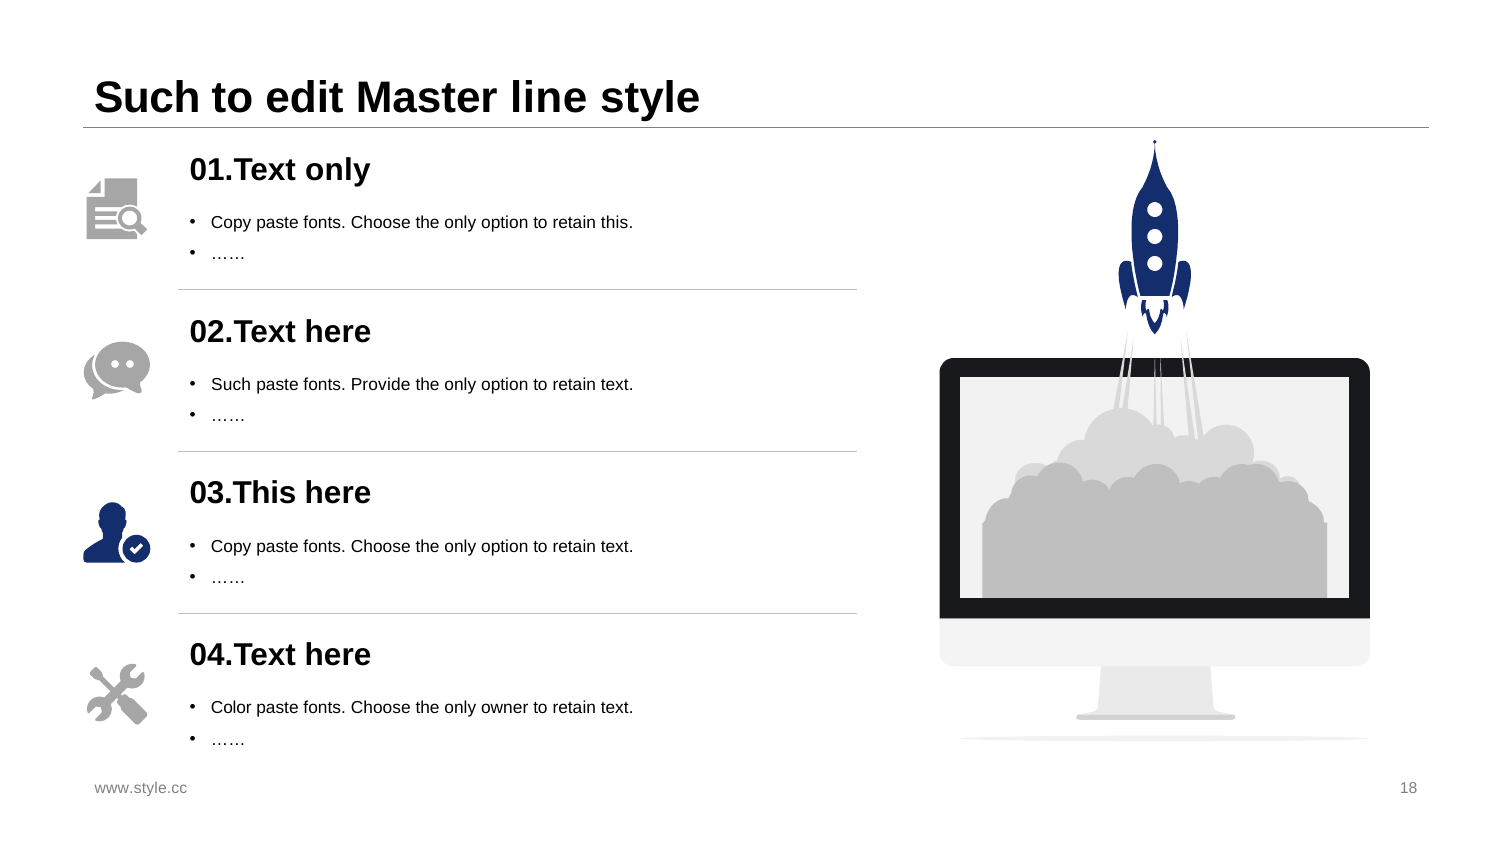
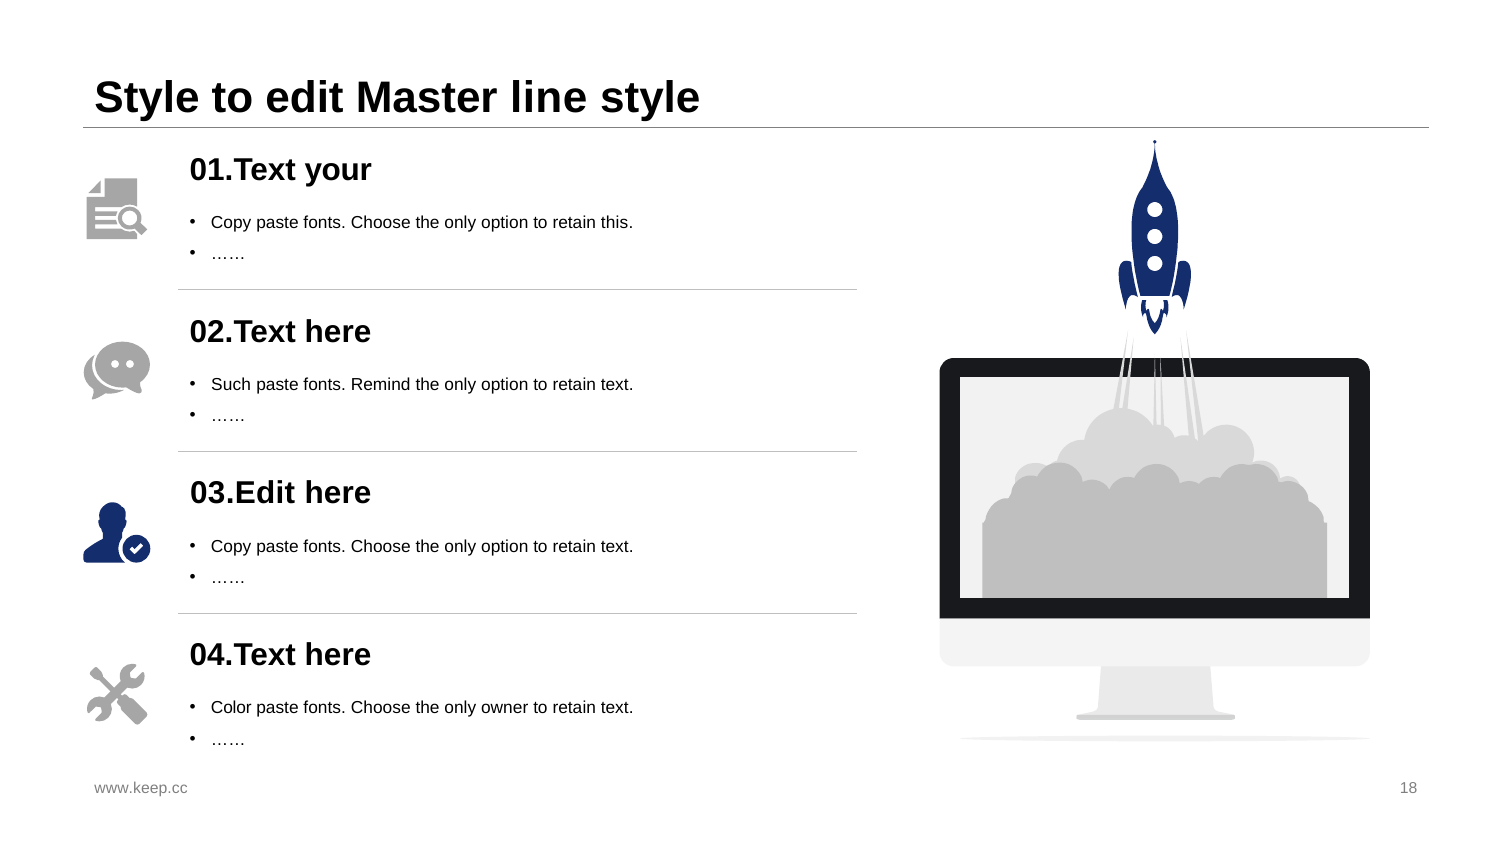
Such at (147, 98): Such -> Style
01.Text only: only -> your
Provide: Provide -> Remind
03.This: 03.This -> 03.Edit
www.style.cc: www.style.cc -> www.keep.cc
